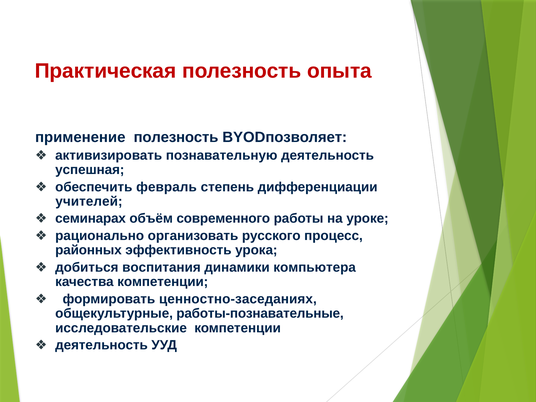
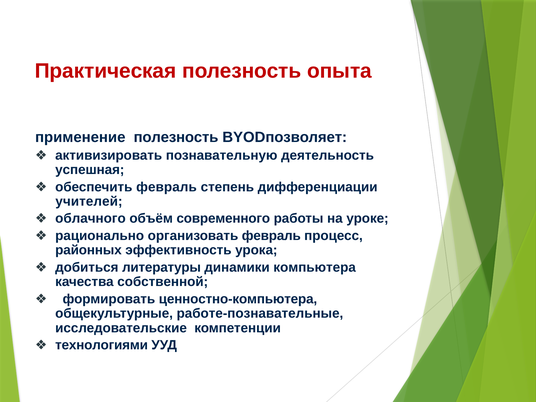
семинарах: семинарах -> облачного
организовать русского: русского -> февраль
воспитания: воспитания -> литературы
качества компетенции: компетенции -> собственной
ценностно-заседаниях: ценностно-заседаниях -> ценностно-компьютера
работы-познавательные: работы-познавательные -> работе-познавательные
деятельность at (102, 345): деятельность -> технологиями
